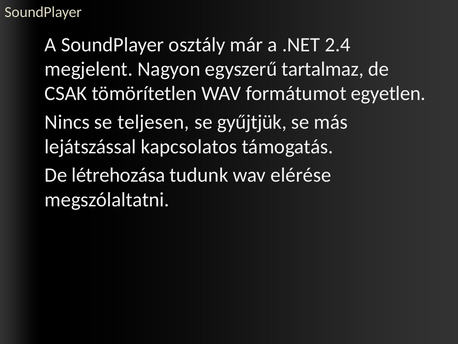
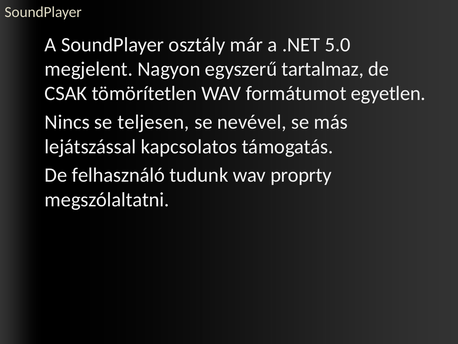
2.4: 2.4 -> 5.0
gyűjtjük: gyűjtjük -> nevével
létrehozása: létrehozása -> felhasználó
elérése: elérése -> proprty
